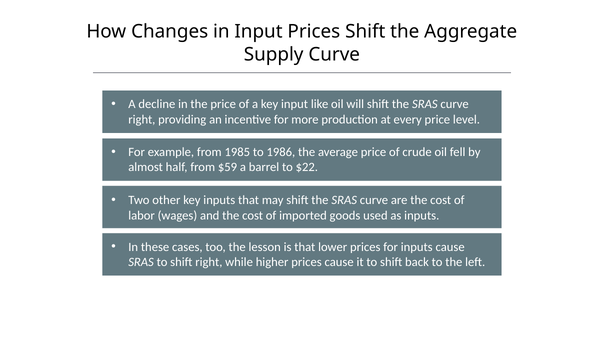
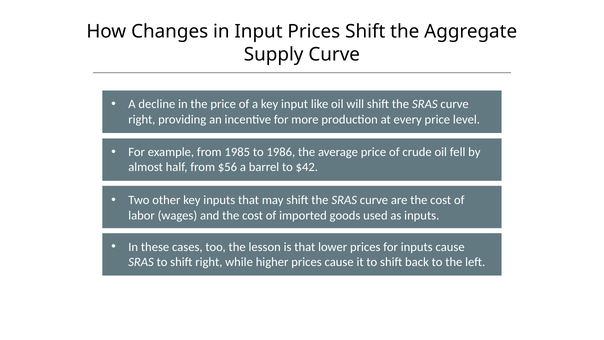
$59: $59 -> $56
$22: $22 -> $42
